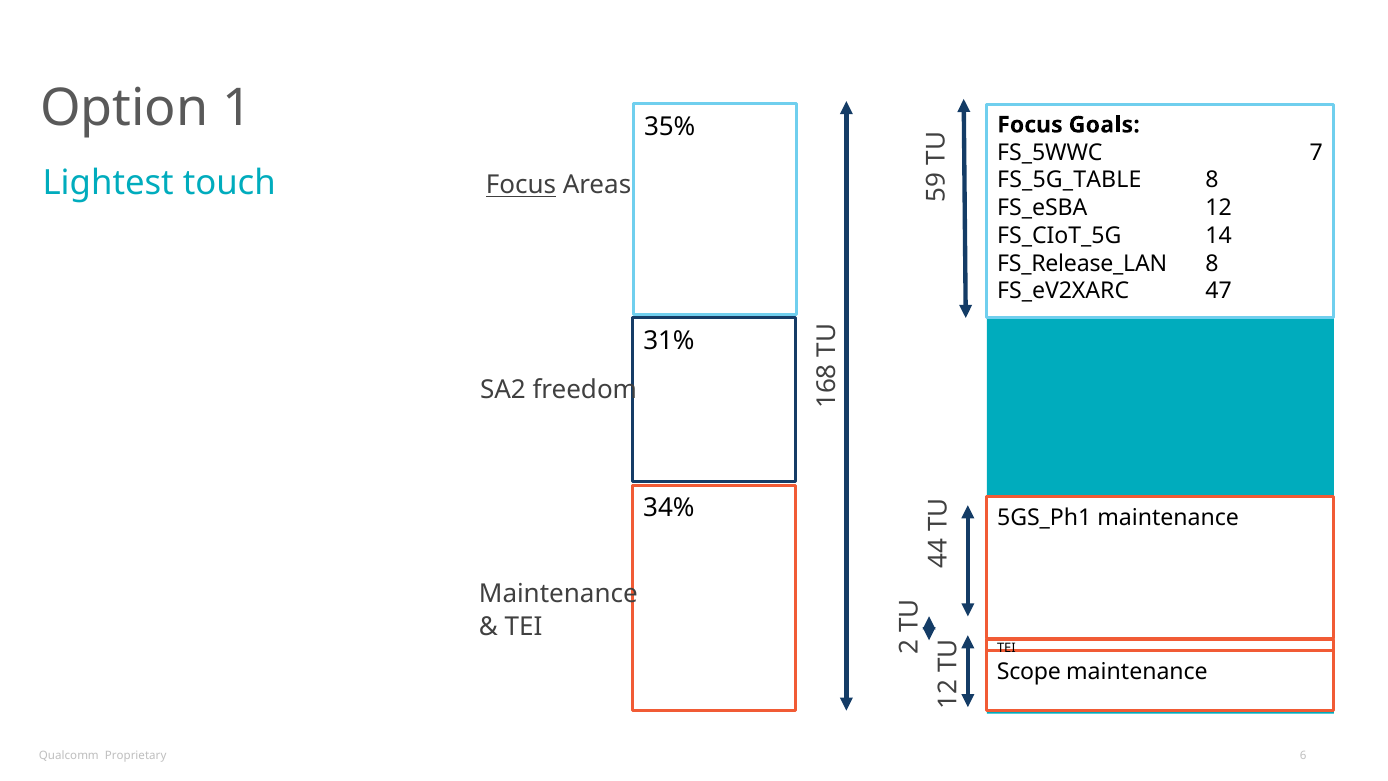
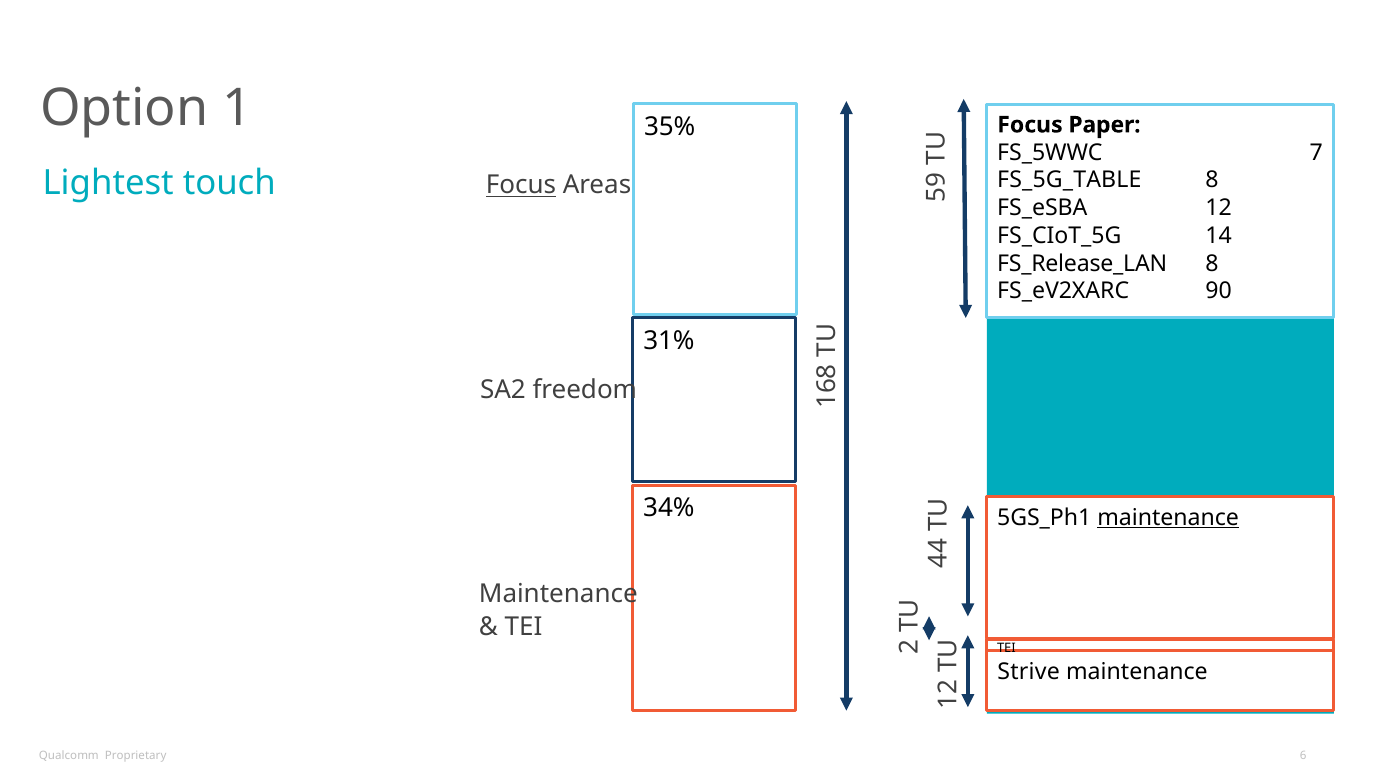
Goals: Goals -> Paper
47: 47 -> 90
maintenance at (1168, 517) underline: none -> present
Scope: Scope -> Strive
